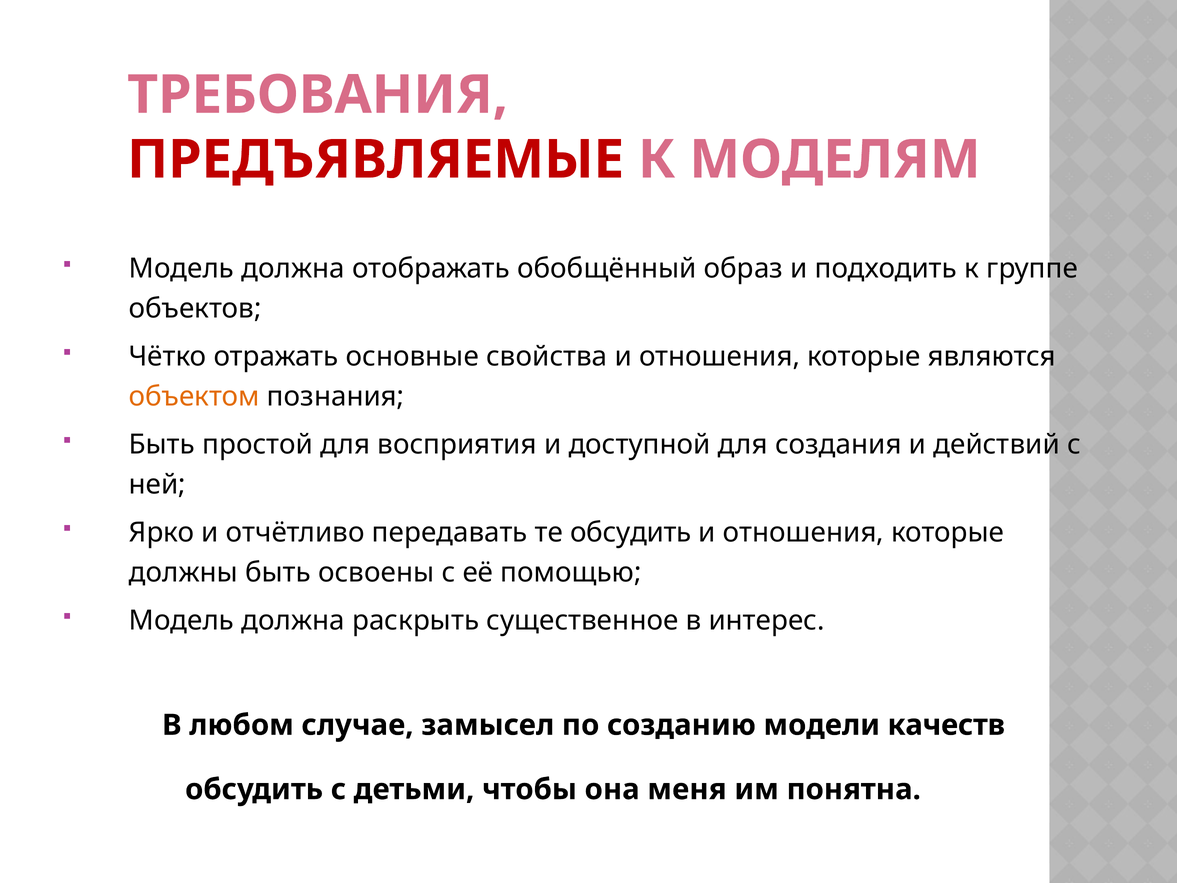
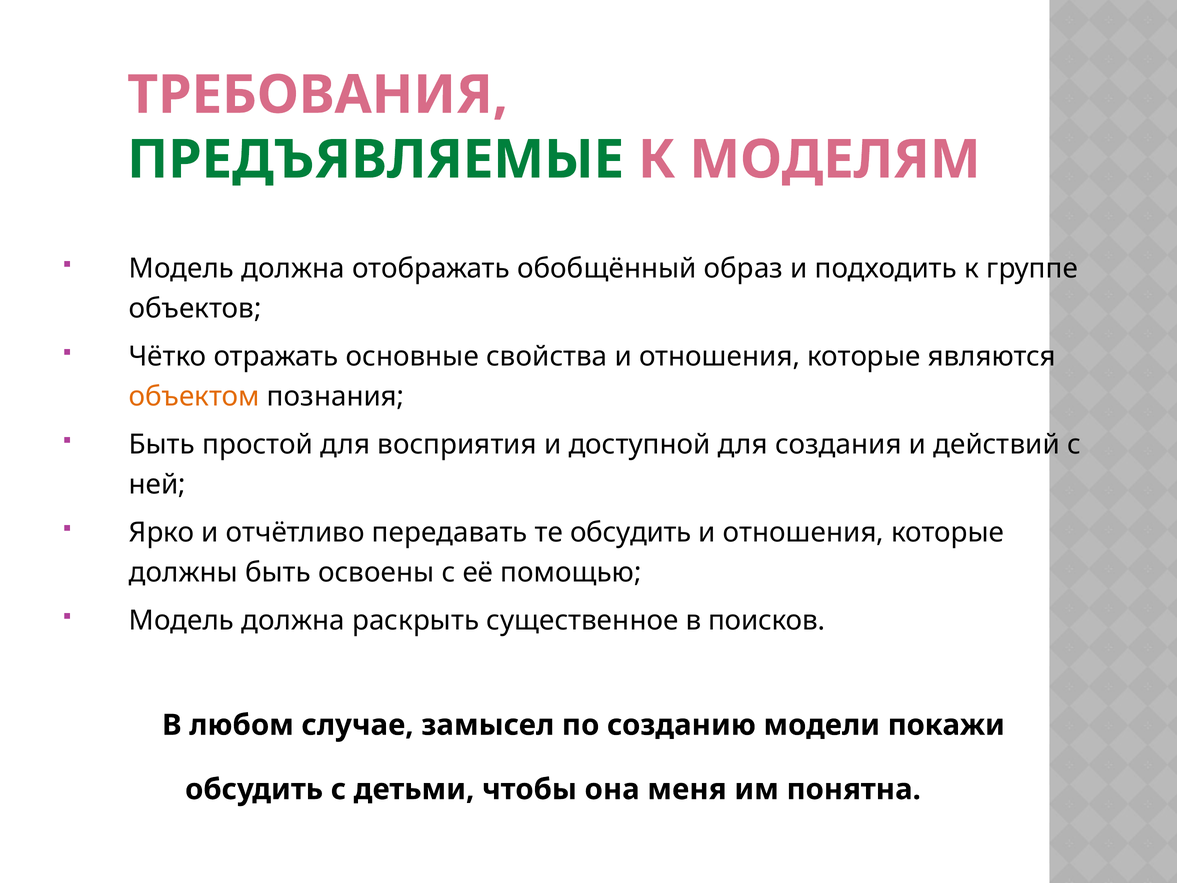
ПРЕДЪЯВЛЯЕМЫЕ colour: red -> green
интерес: интерес -> поисков
качеств: качеств -> покажи
